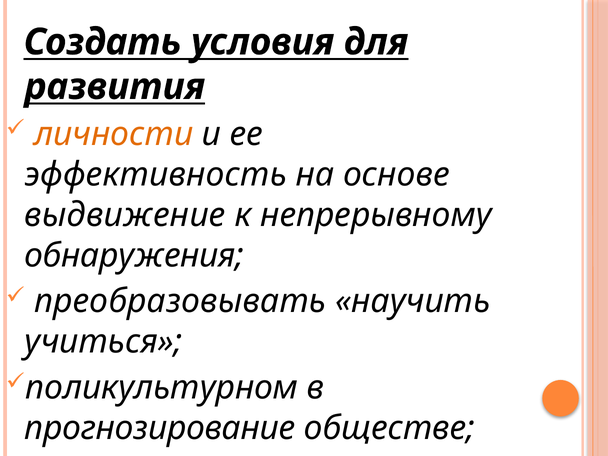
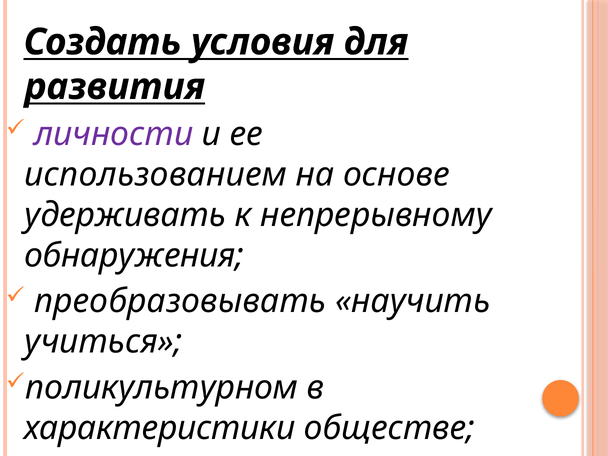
личности colour: orange -> purple
эффективность: эффективность -> использованием
выдвижение: выдвижение -> удерживать
прогнозирование: прогнозирование -> характеристики
